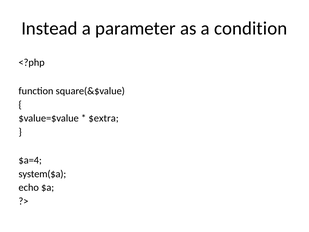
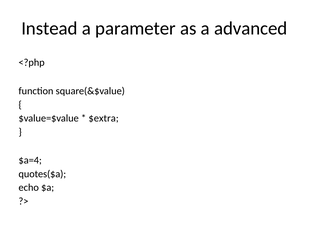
condition: condition -> advanced
system($a: system($a -> quotes($a
